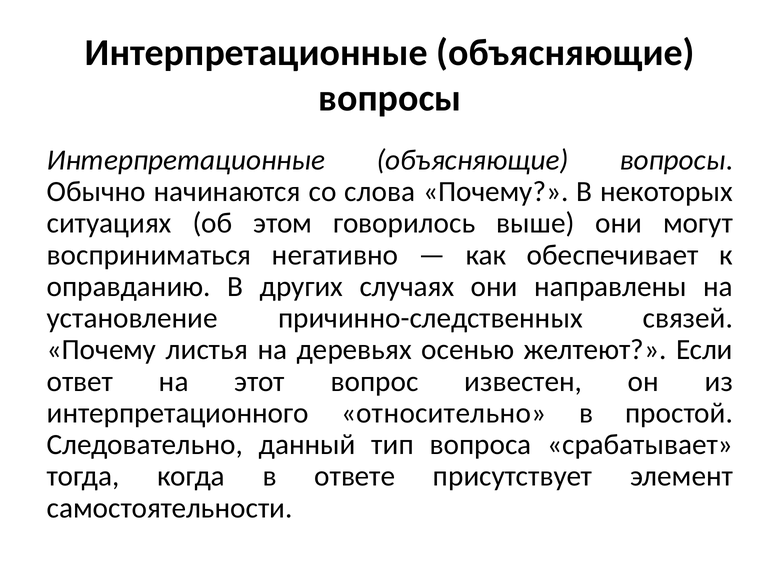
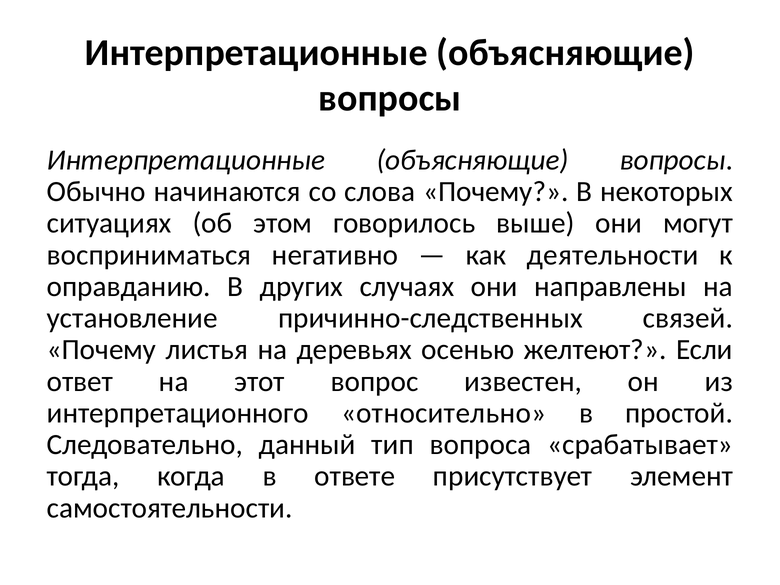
обеспечивает: обеспечивает -> деятельности
